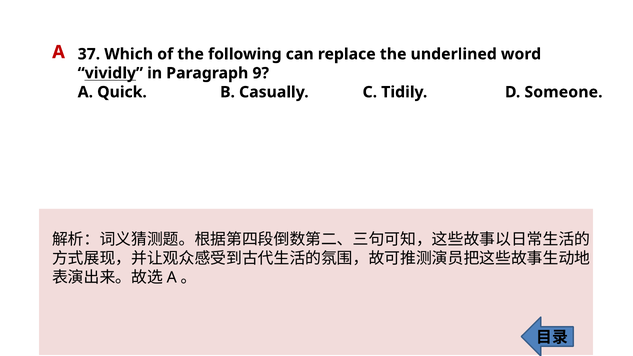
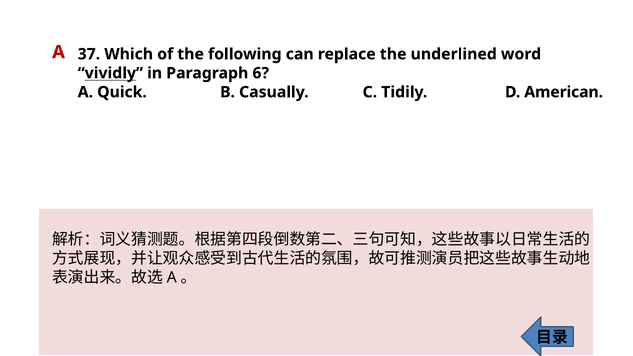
9: 9 -> 6
Someone: Someone -> American
